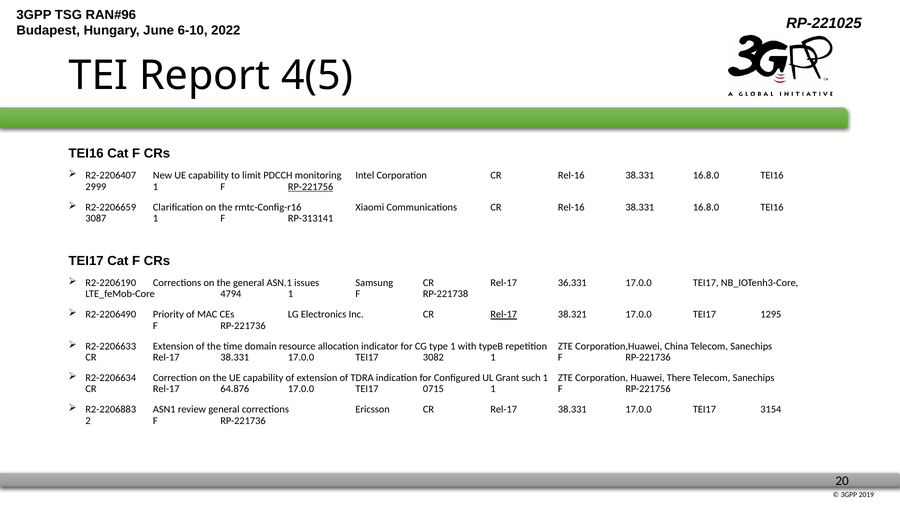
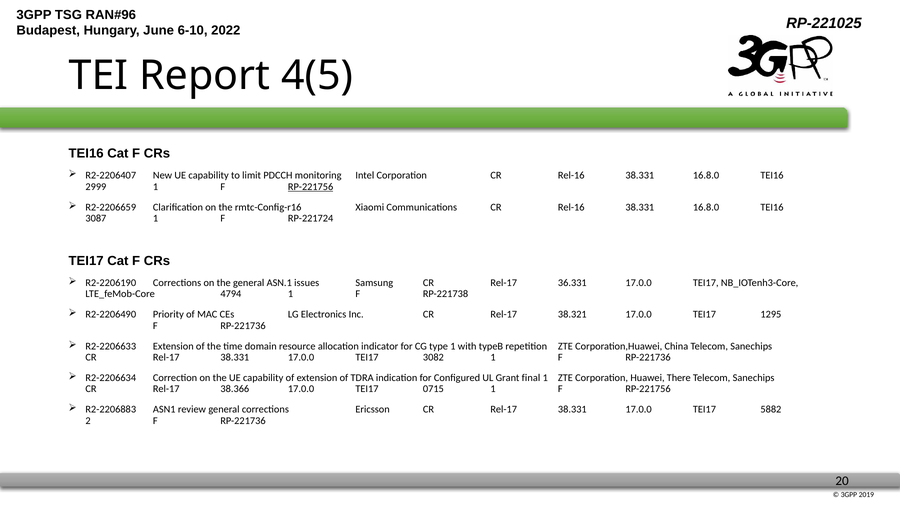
RP-313141: RP-313141 -> RP-221724
Rel-17 at (504, 315) underline: present -> none
such: such -> final
64.876: 64.876 -> 38.366
3154: 3154 -> 5882
